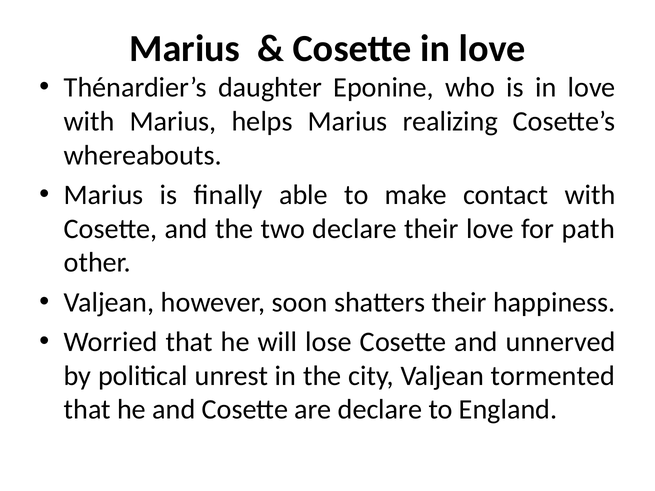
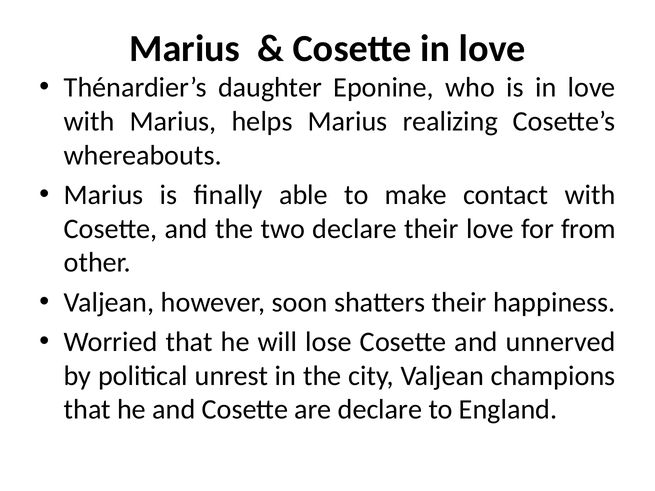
path: path -> from
tormented: tormented -> champions
